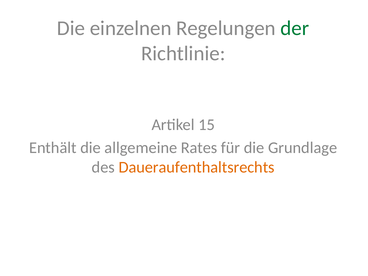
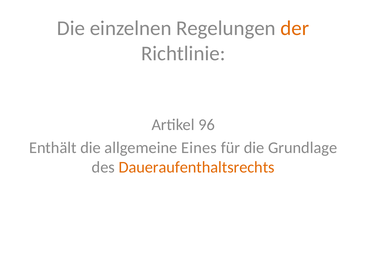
der colour: green -> orange
15: 15 -> 96
Rates: Rates -> Eines
